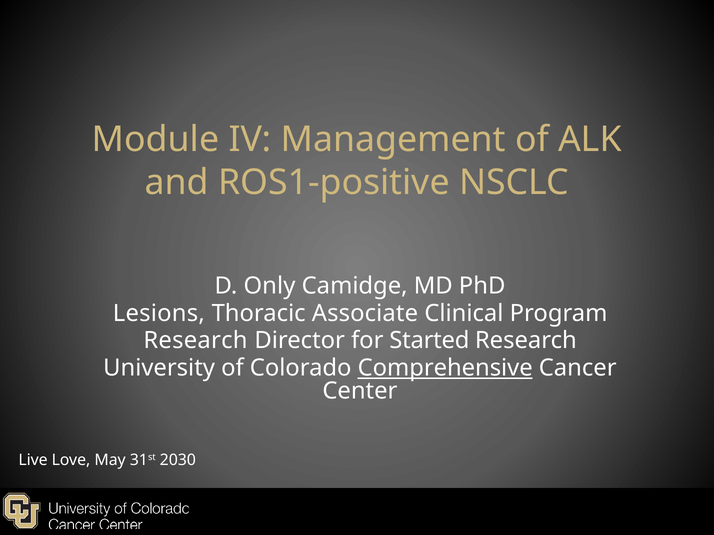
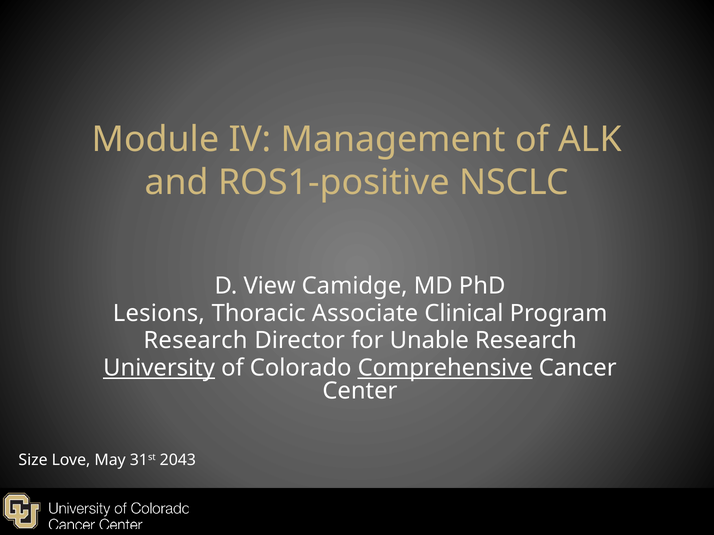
Only: Only -> View
Started: Started -> Unable
University underline: none -> present
Live: Live -> Size
2030: 2030 -> 2043
